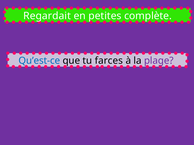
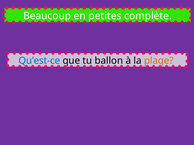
Regardait: Regardait -> Beaucoup
farces: farces -> ballon
plage colour: purple -> orange
